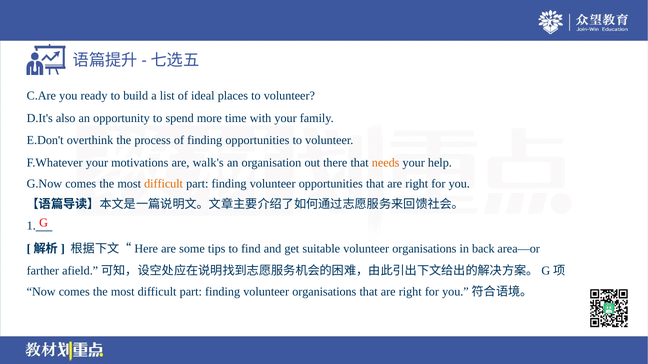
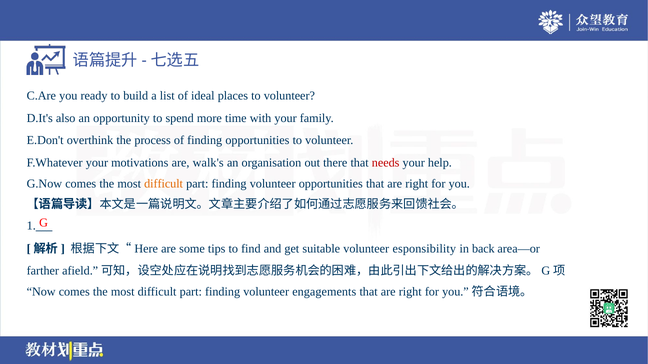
needs colour: orange -> red
suitable volunteer organisations: organisations -> esponsibility
finding volunteer organisations: organisations -> engagements
